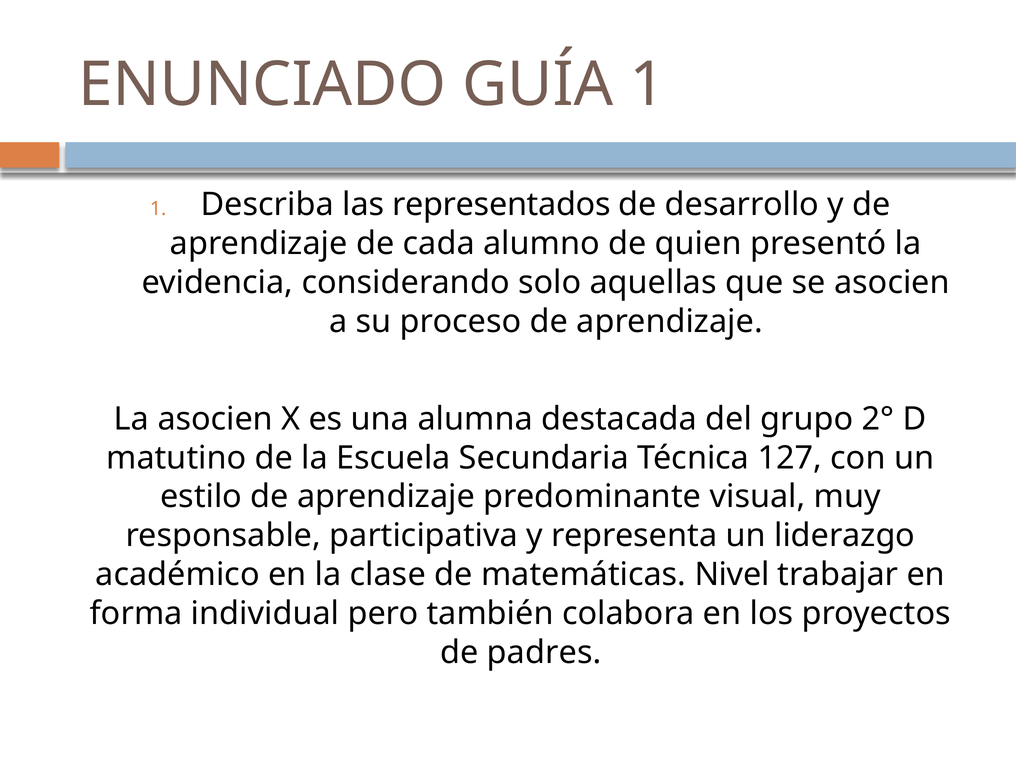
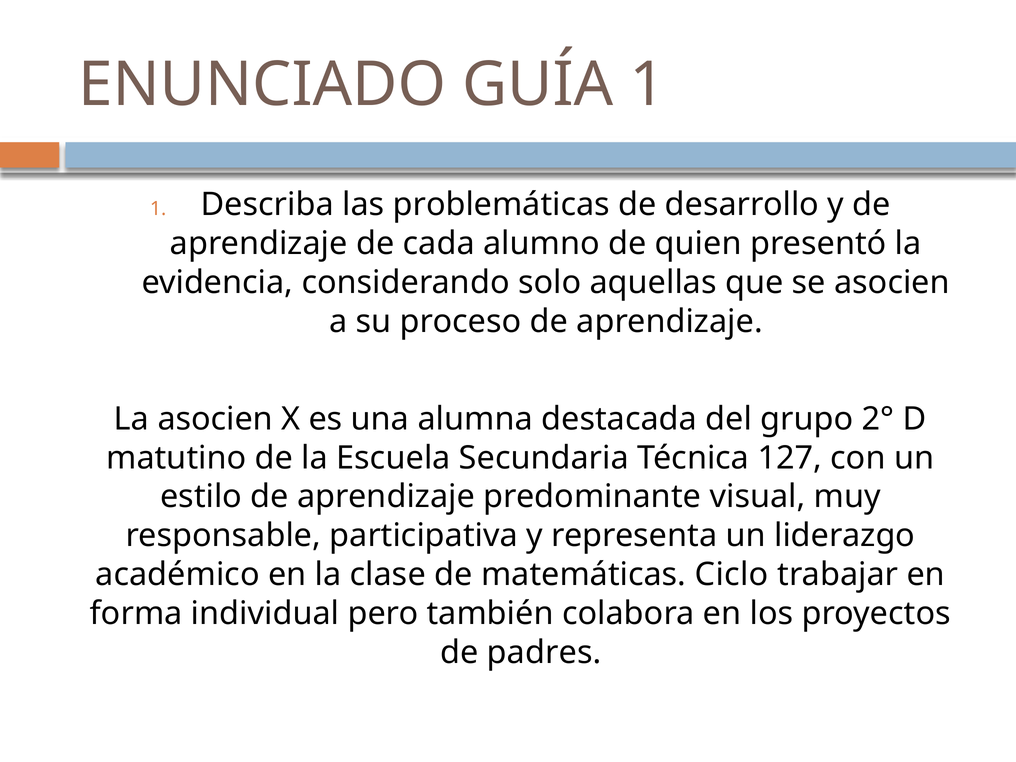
representados: representados -> problemáticas
Nivel: Nivel -> Ciclo
